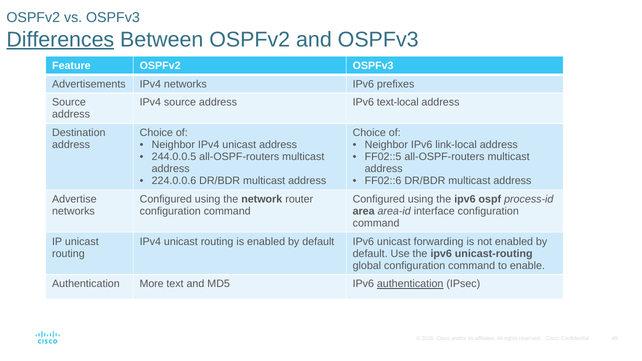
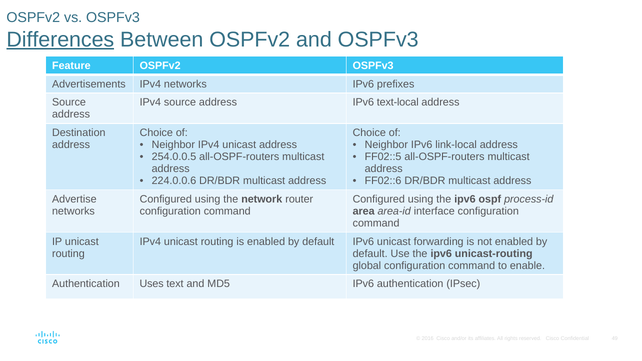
244.0.0.5: 244.0.0.5 -> 254.0.0.5
More: More -> Uses
authentication at (410, 284) underline: present -> none
